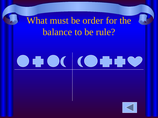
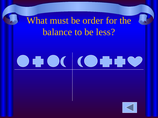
rule: rule -> less
